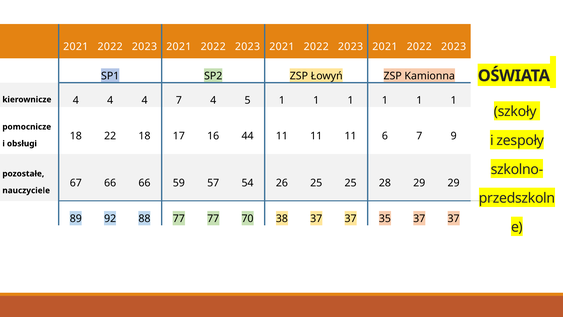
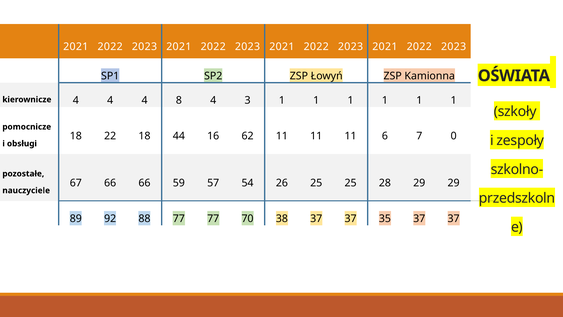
4 7: 7 -> 8
5: 5 -> 3
17: 17 -> 44
44: 44 -> 62
9: 9 -> 0
